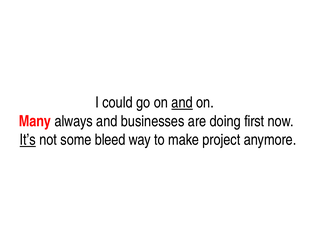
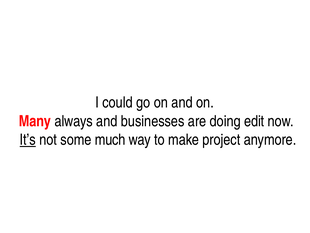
and at (182, 102) underline: present -> none
first: first -> edit
bleed: bleed -> much
